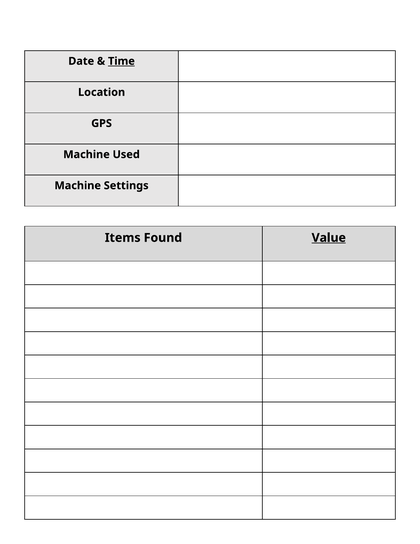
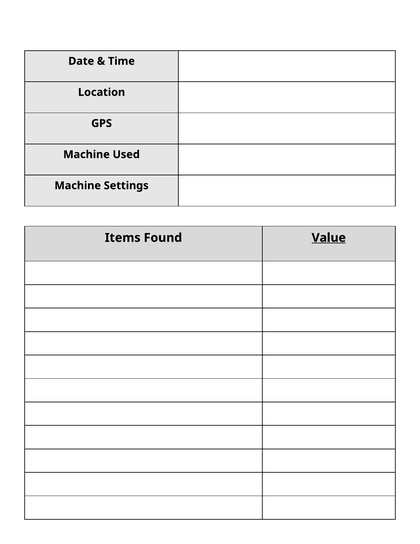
Time underline: present -> none
